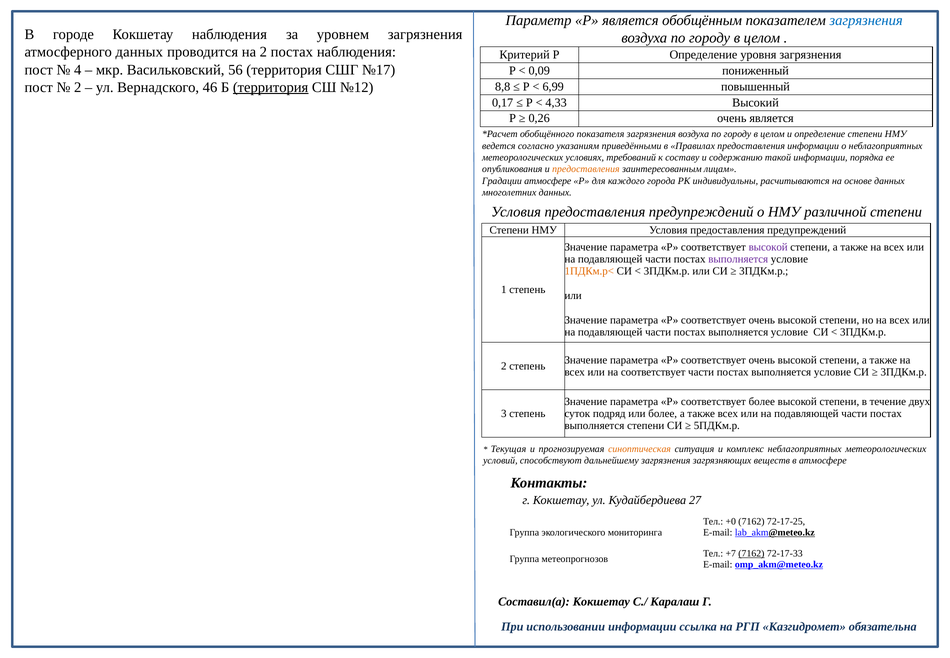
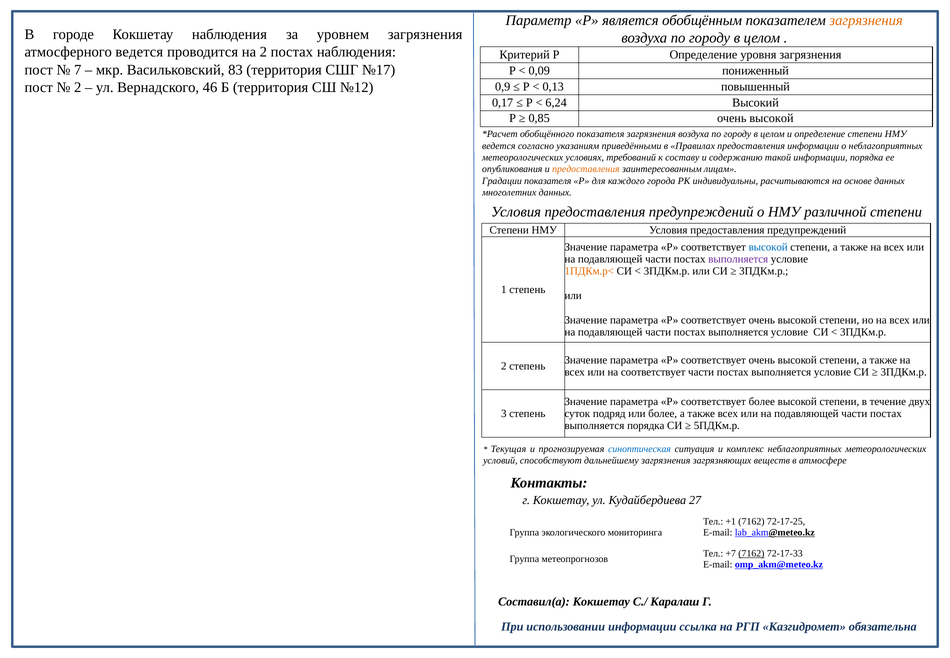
загрязнения at (866, 20) colour: blue -> orange
атмосферного данных: данных -> ведется
4: 4 -> 7
56: 56 -> 83
территория at (271, 87) underline: present -> none
8,8: 8,8 -> 0,9
6,99: 6,99 -> 0,13
4,33: 4,33 -> 6,24
0,26: 0,26 -> 0,85
является at (772, 118): является -> высокой
Градации атмосфере: атмосфере -> показателя
высокой at (768, 247) colour: purple -> blue
выполняется степени: степени -> порядка
синоптическая colour: orange -> blue
+0: +0 -> +1
